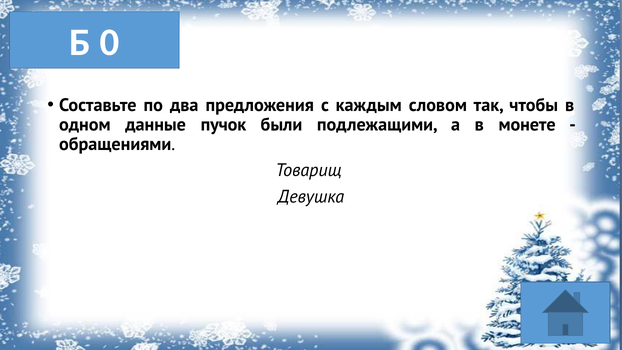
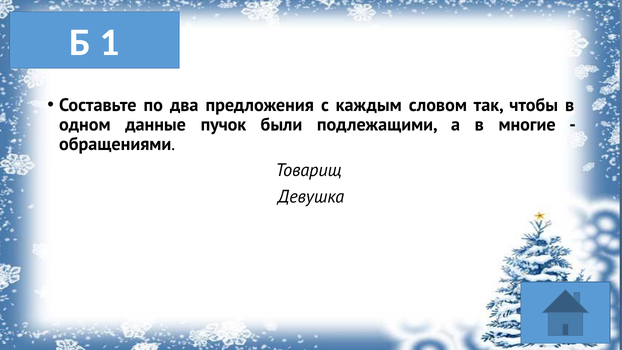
0: 0 -> 1
монете: монете -> многие
